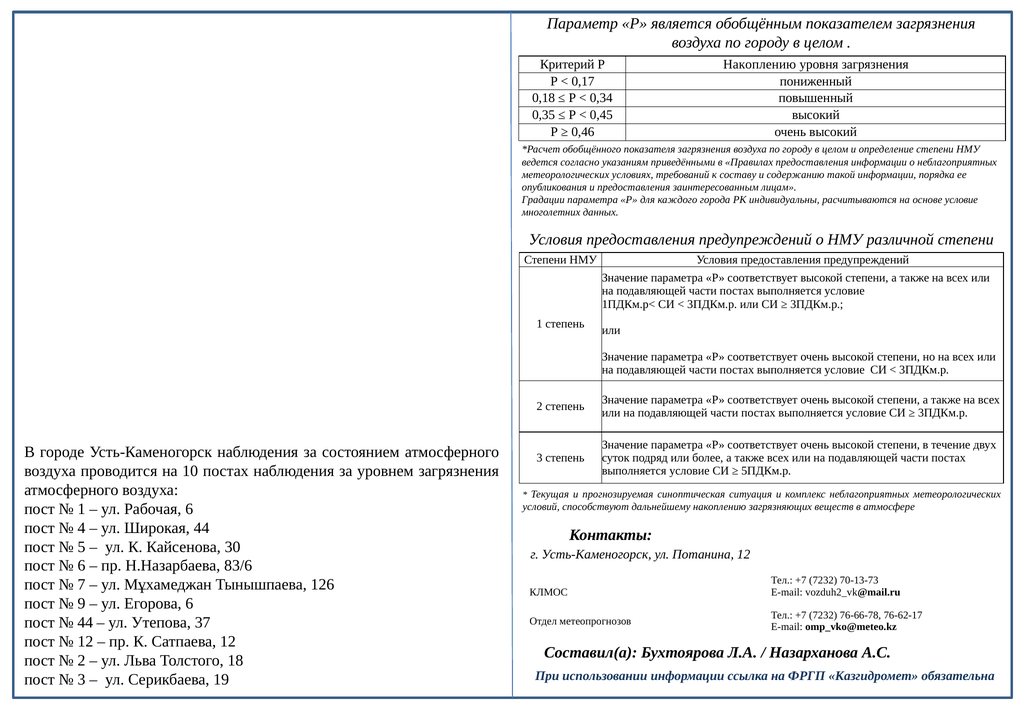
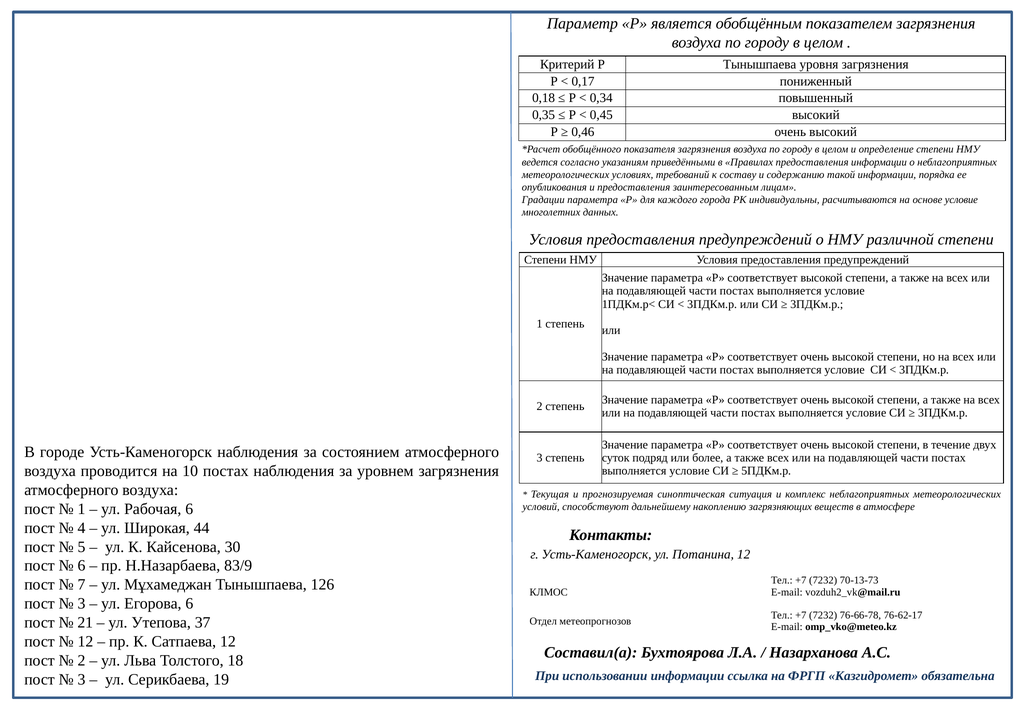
Р Накоплению: Накоплению -> Тынышпаева
83/6: 83/6 -> 83/9
9 at (82, 603): 9 -> 3
44 at (85, 622): 44 -> 21
